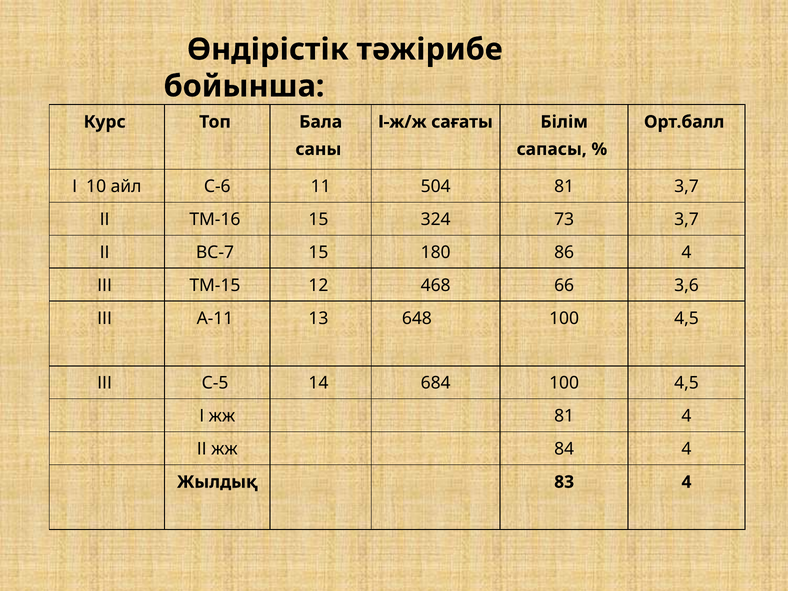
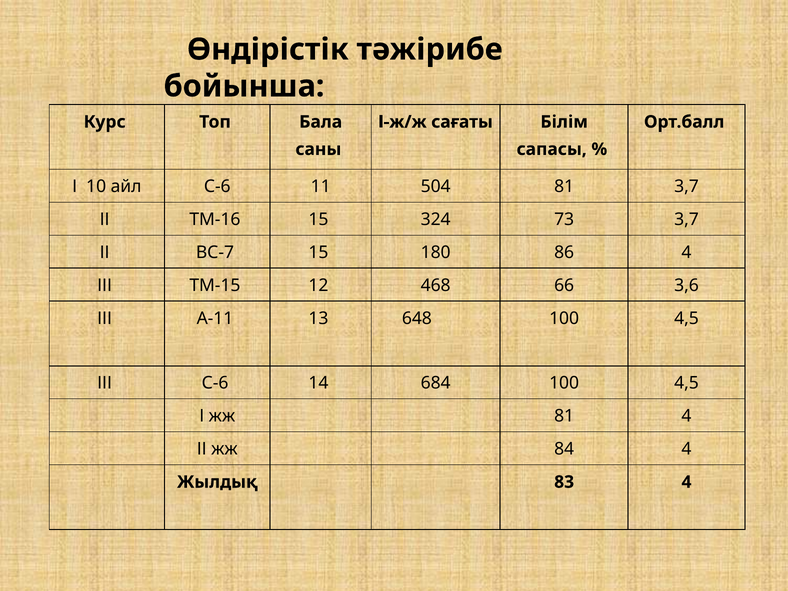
ІІІ С-5: С-5 -> С-6
